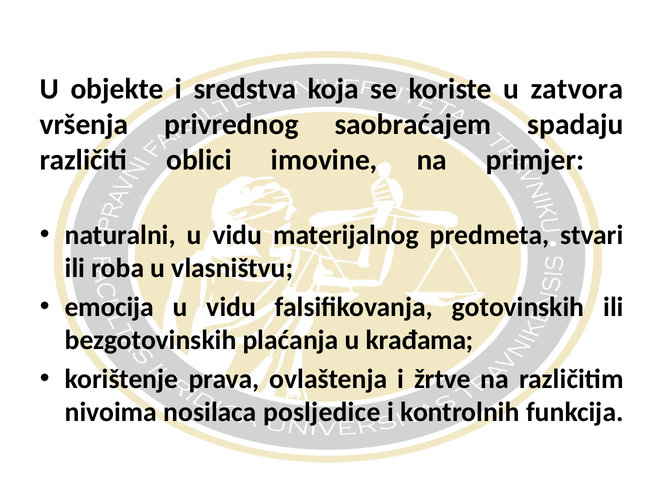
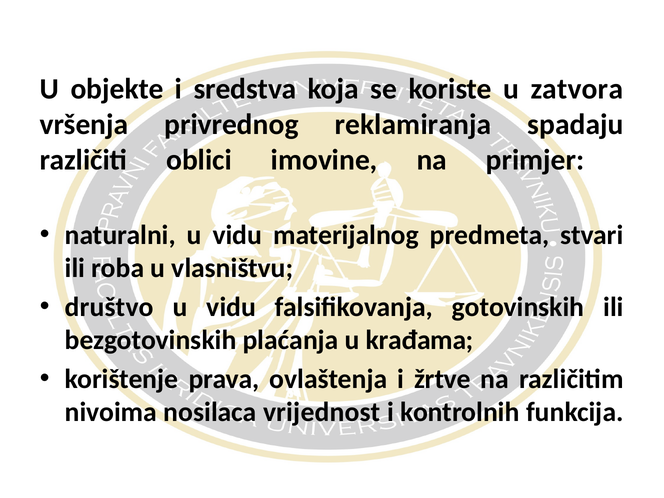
saobraćajem: saobraćajem -> reklamiranja
emocija: emocija -> društvo
posljedice: posljedice -> vrijednost
